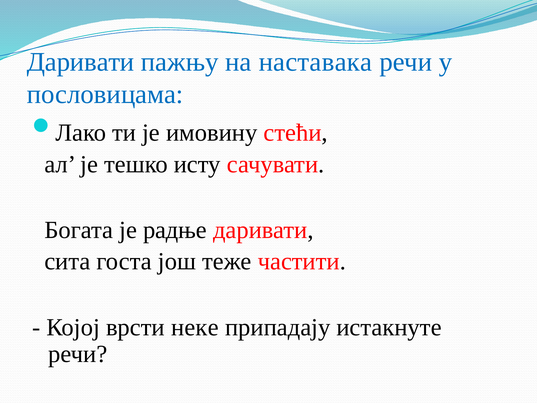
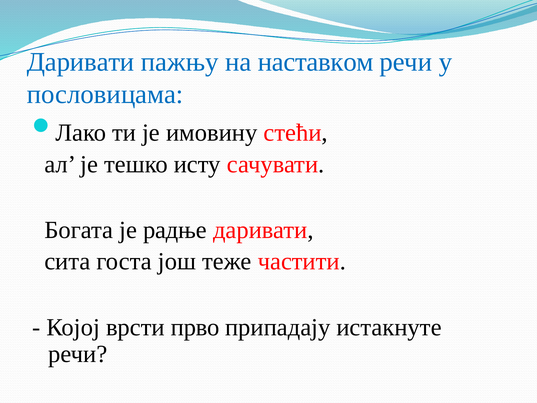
наставака: наставака -> наставком
неке: неке -> прво
